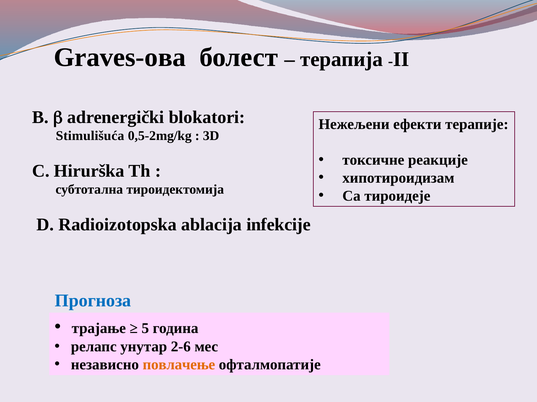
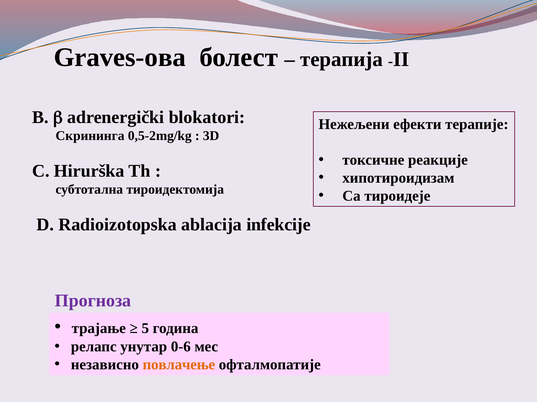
Stimulišuća: Stimulišuća -> Скрининга
Прогноза colour: blue -> purple
2-6: 2-6 -> 0-6
